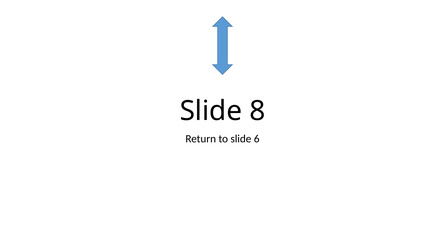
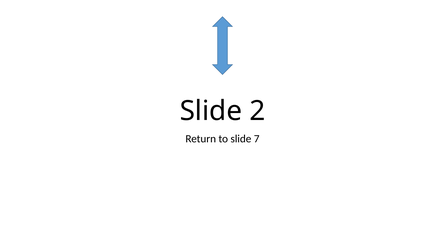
8: 8 -> 2
6: 6 -> 7
